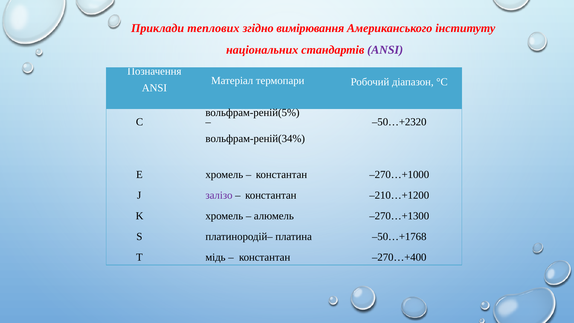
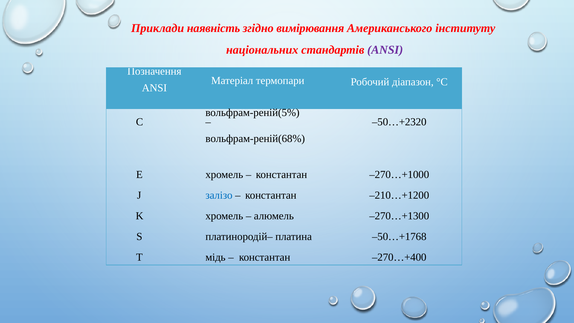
теплових: теплових -> наявність
вольфрам-реній(34%: вольфрам-реній(34% -> вольфрам-реній(68%
залізо colour: purple -> blue
